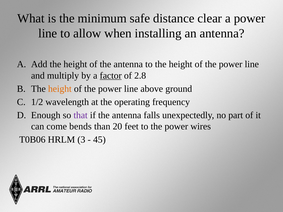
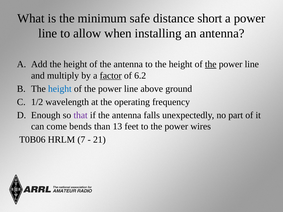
clear: clear -> short
the at (211, 64) underline: none -> present
2.8: 2.8 -> 6.2
height at (60, 89) colour: orange -> blue
20: 20 -> 13
3: 3 -> 7
45: 45 -> 21
